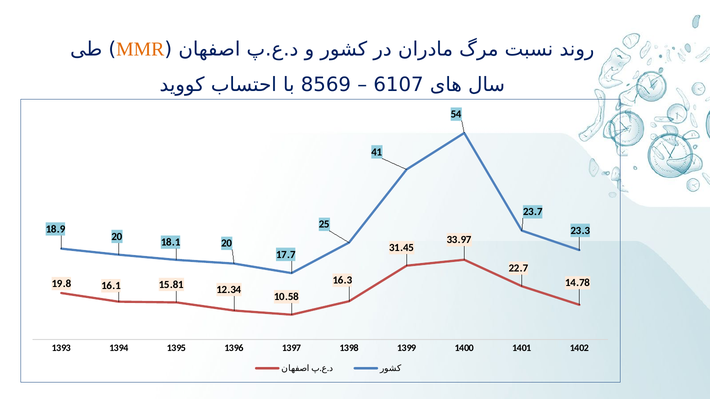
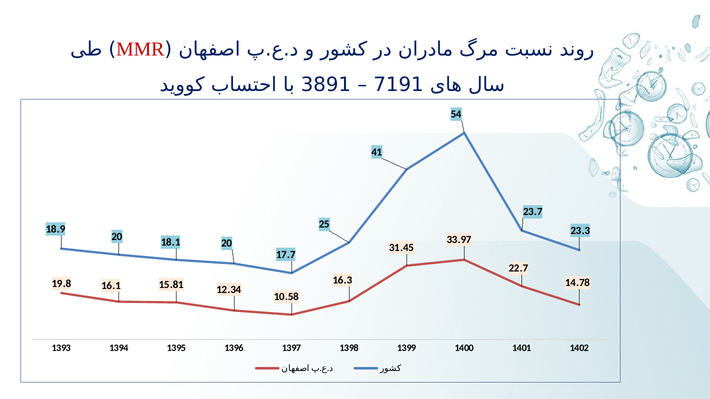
MMR colour: orange -> red
8569: 8569 -> 3891
6107: 6107 -> 7191
